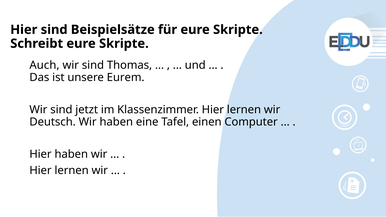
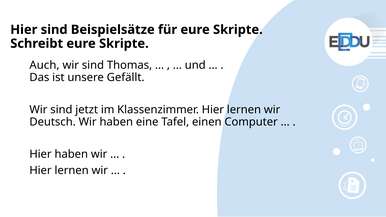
Eurem: Eurem -> Gefällt
